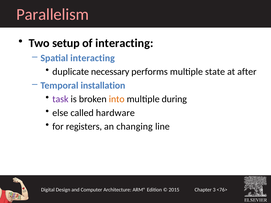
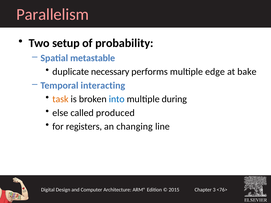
of interacting: interacting -> probability
Spatial interacting: interacting -> metastable
state: state -> edge
after: after -> bake
installation: installation -> interacting
task colour: purple -> orange
into colour: orange -> blue
hardware: hardware -> produced
